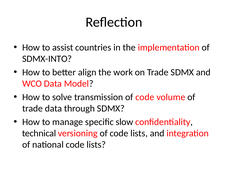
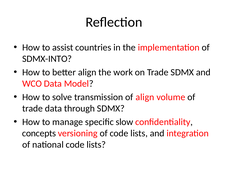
transmission of code: code -> align
technical: technical -> concepts
